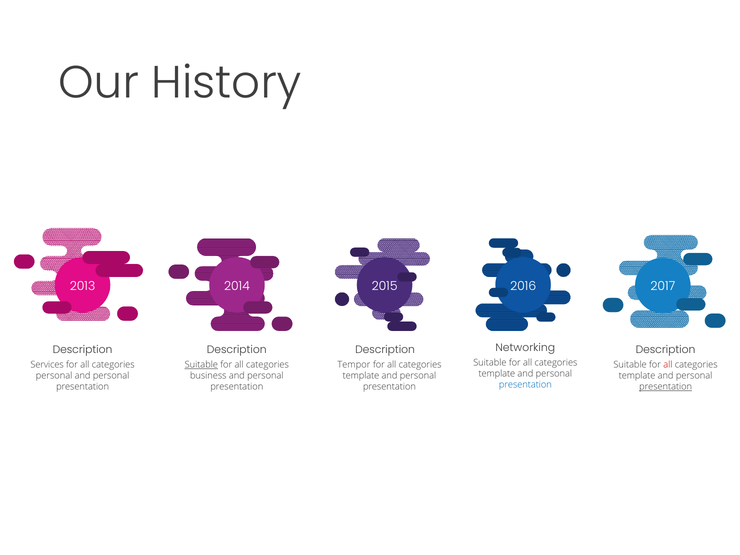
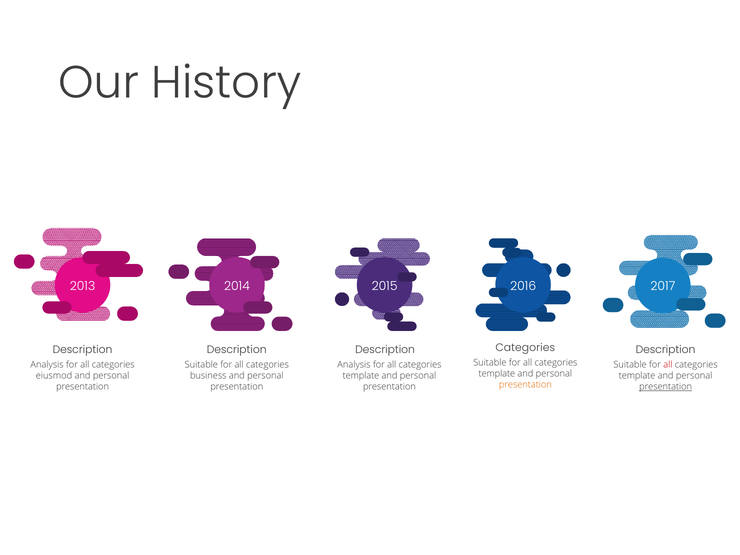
Networking at (525, 347): Networking -> Categories
Services at (47, 365): Services -> Analysis
Suitable at (201, 365) underline: present -> none
Tempor at (354, 365): Tempor -> Analysis
personal at (54, 376): personal -> eiusmod
presentation at (525, 385) colour: blue -> orange
